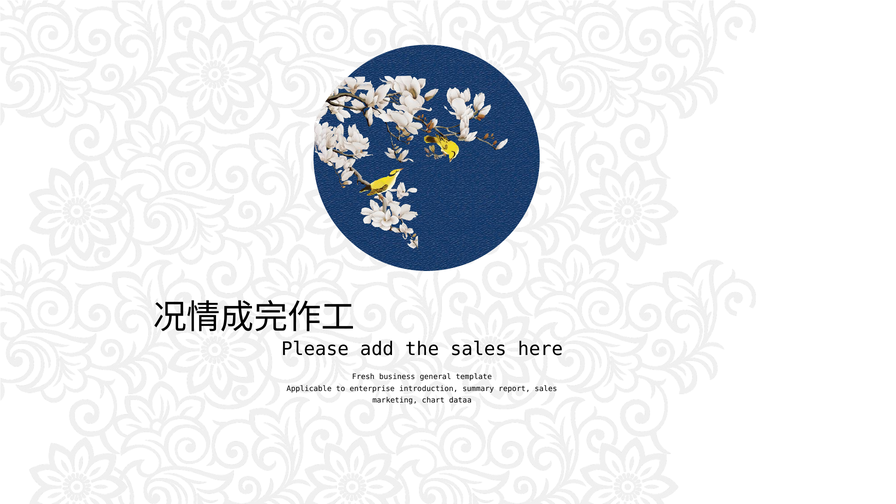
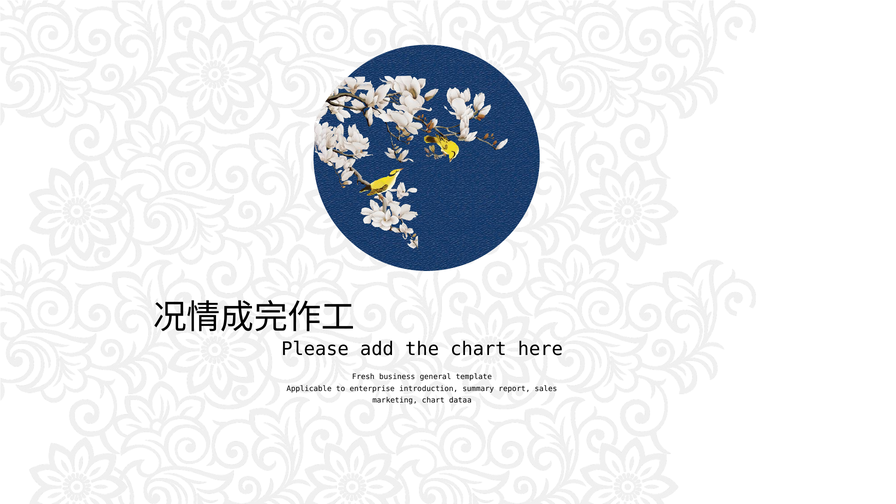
the sales: sales -> chart
